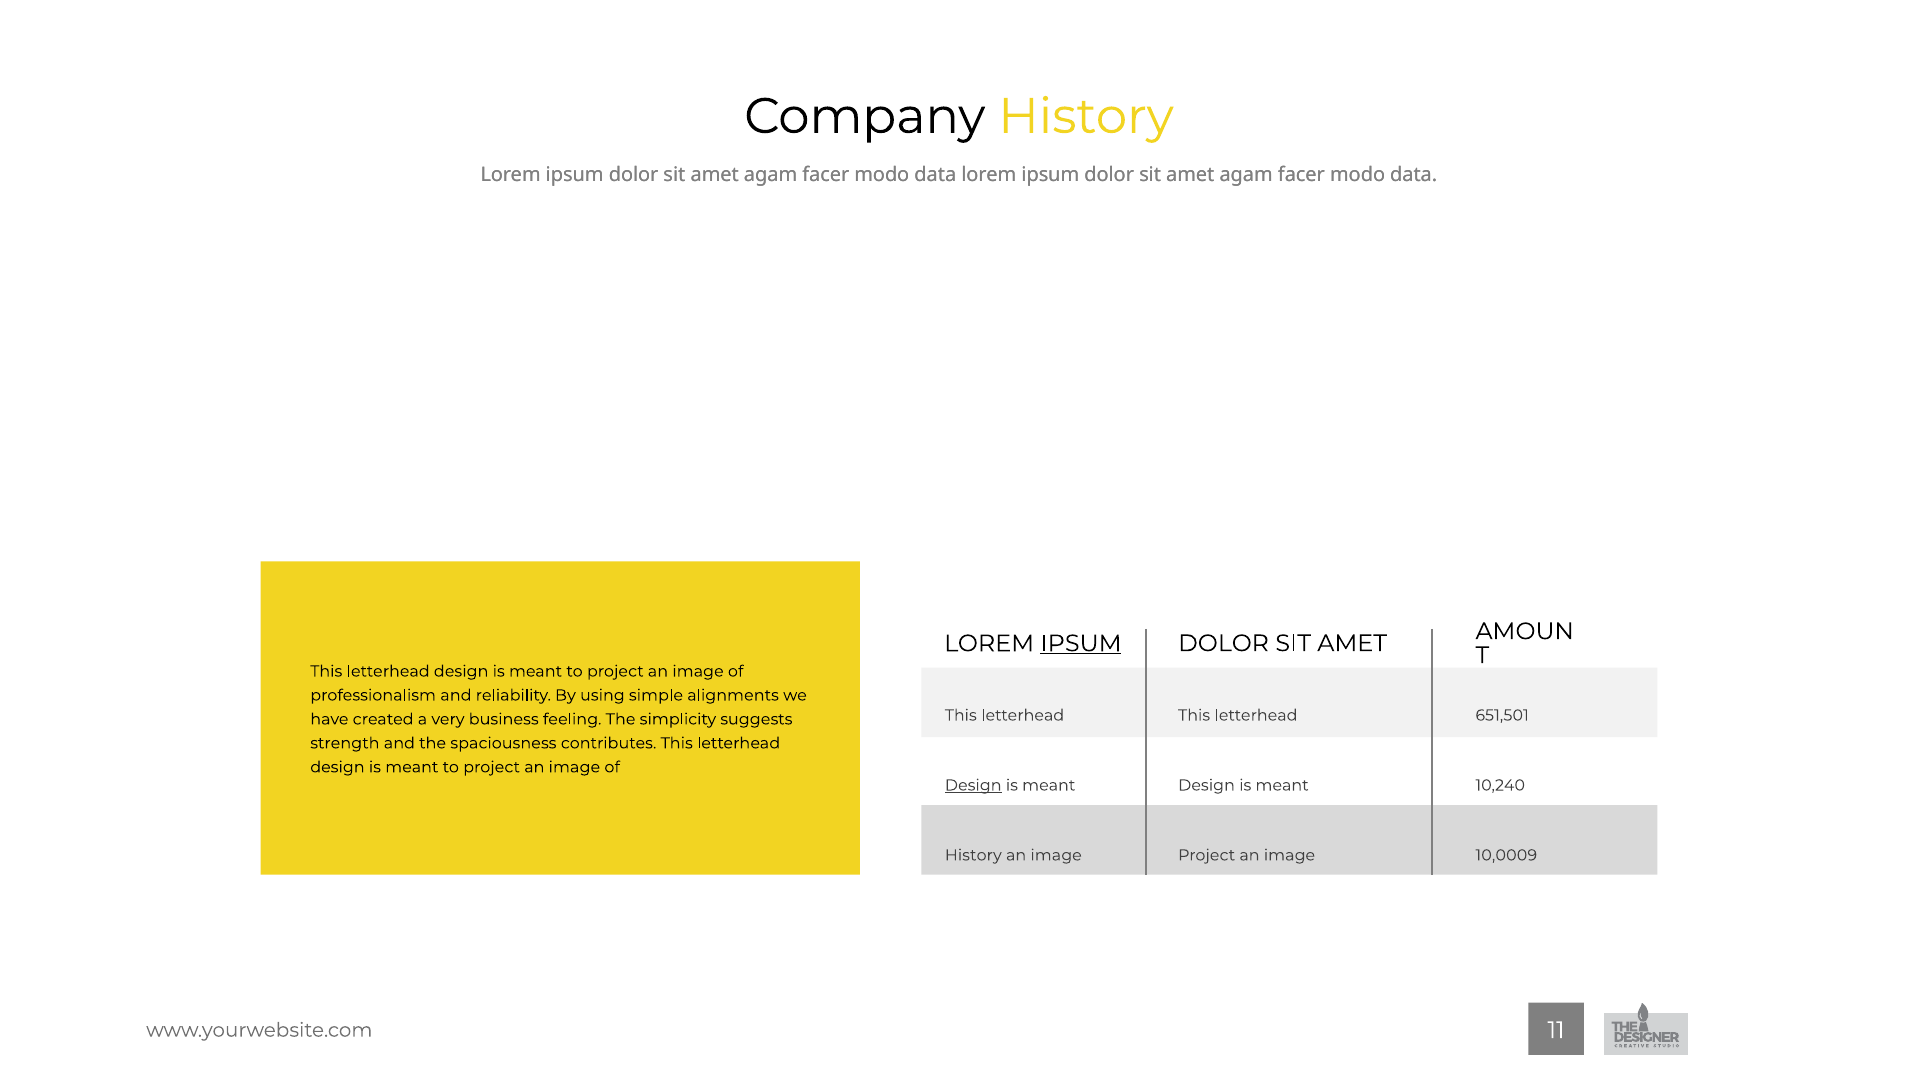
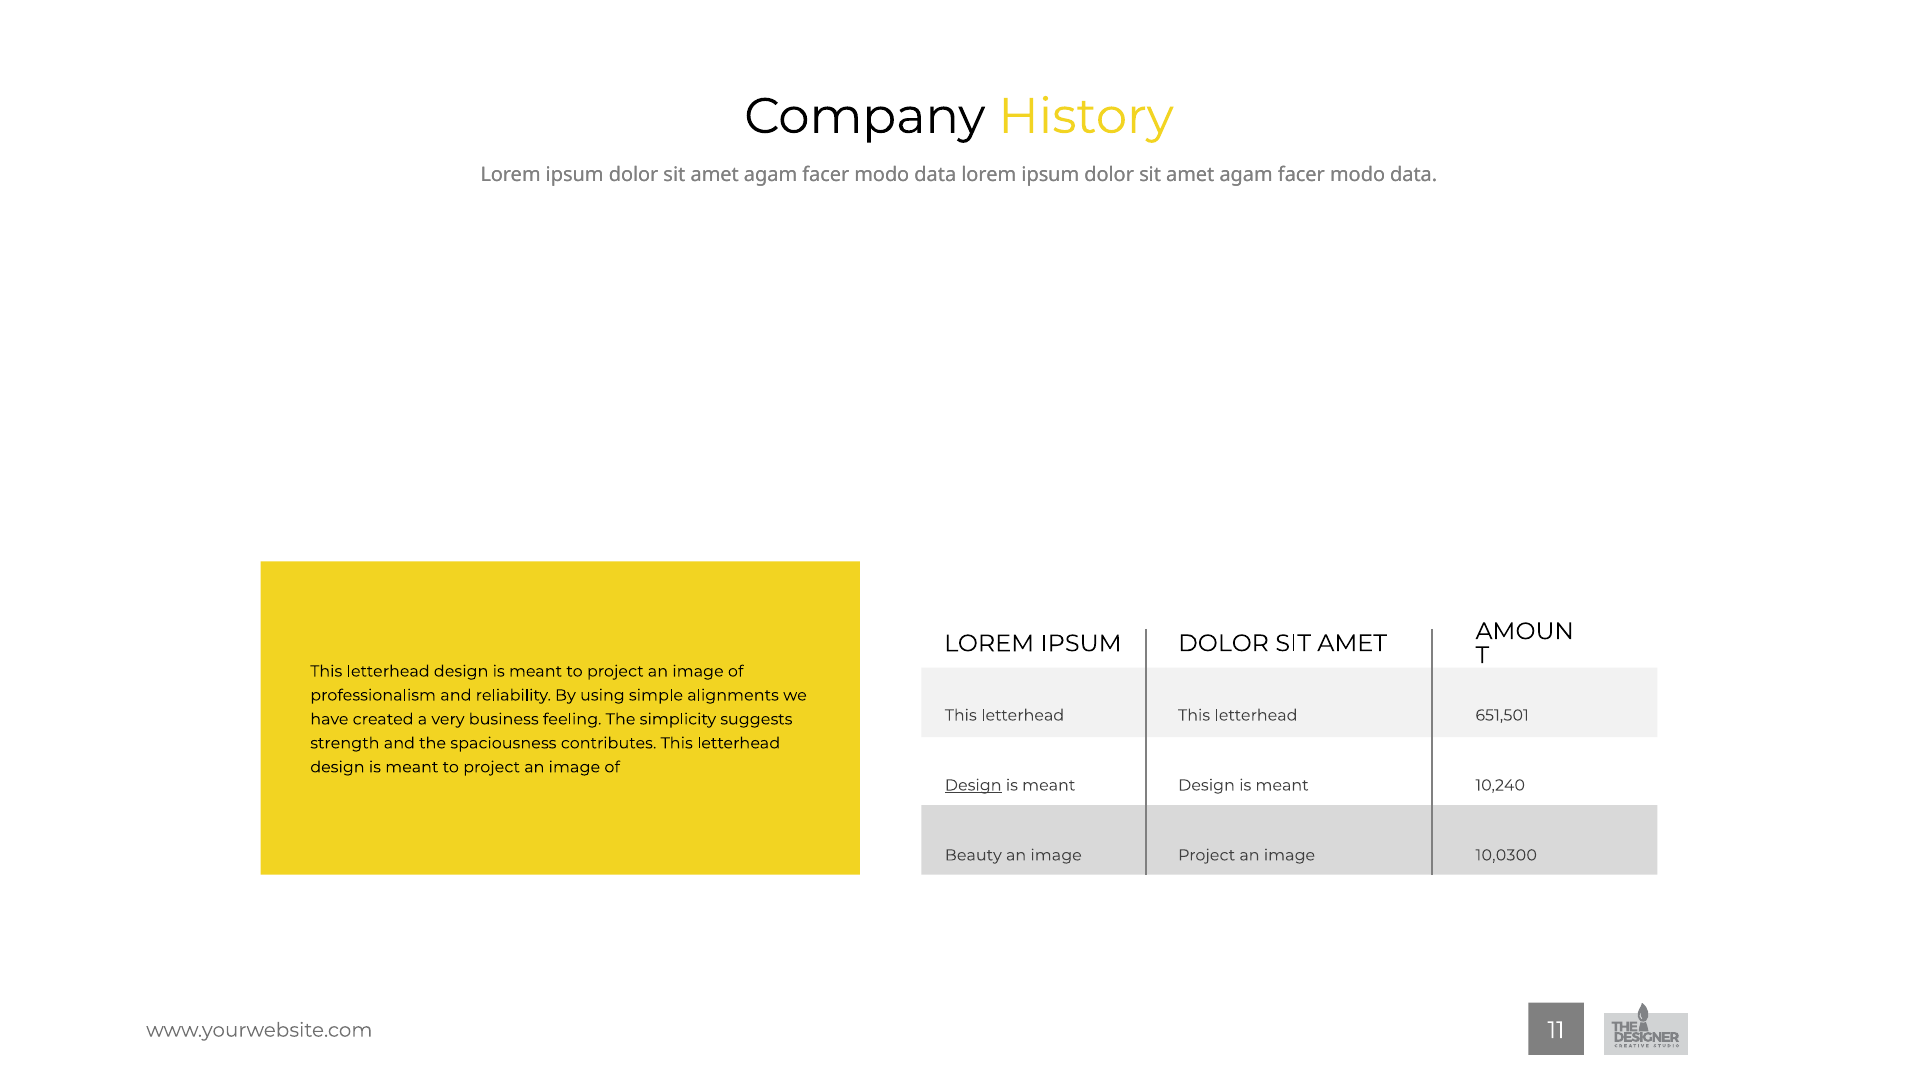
IPSUM at (1081, 643) underline: present -> none
History at (973, 855): History -> Beauty
10,0009: 10,0009 -> 10,0300
